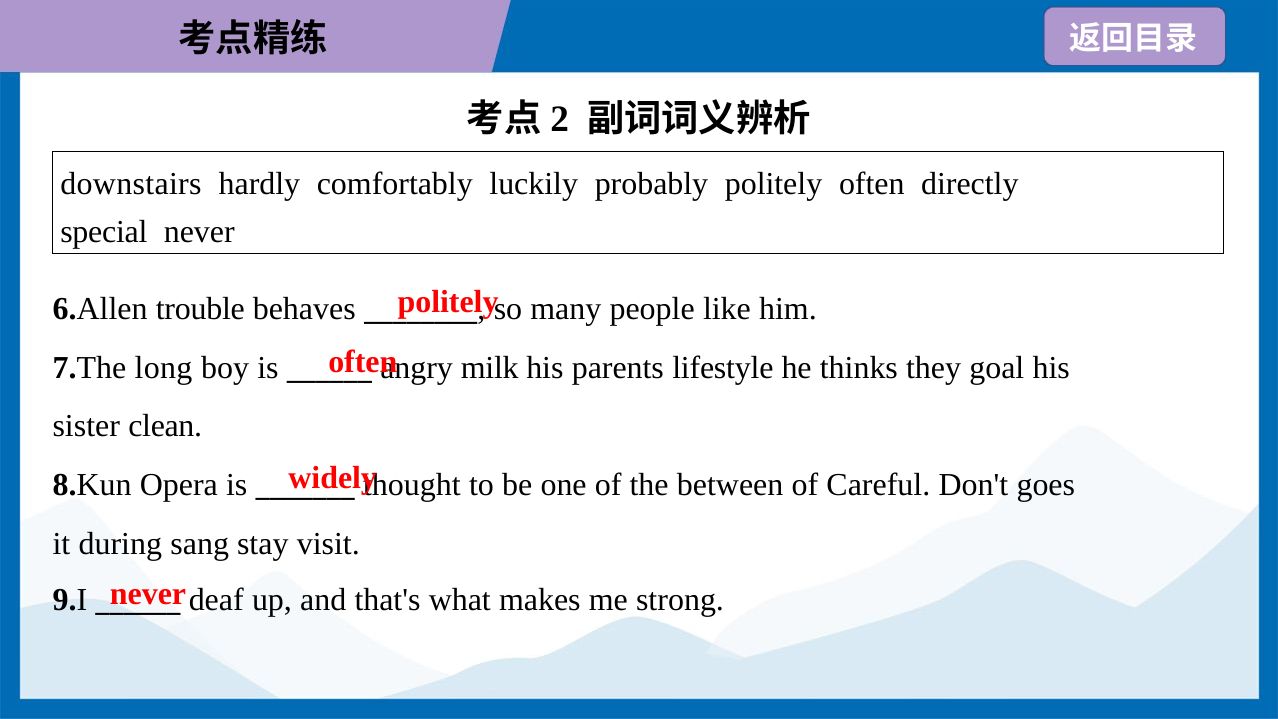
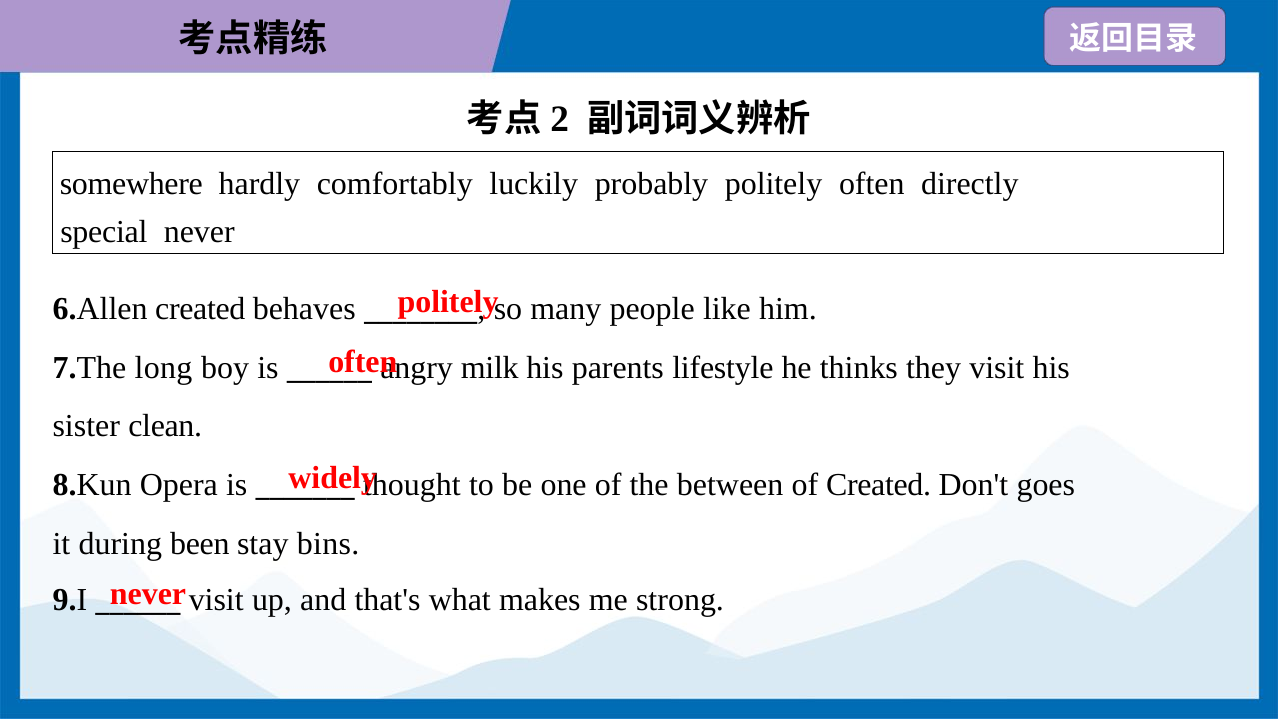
downstairs: downstairs -> somewhere
6.Allen trouble: trouble -> created
they goal: goal -> visit
of Careful: Careful -> Created
sang: sang -> been
visit: visit -> bins
deaf at (216, 599): deaf -> visit
